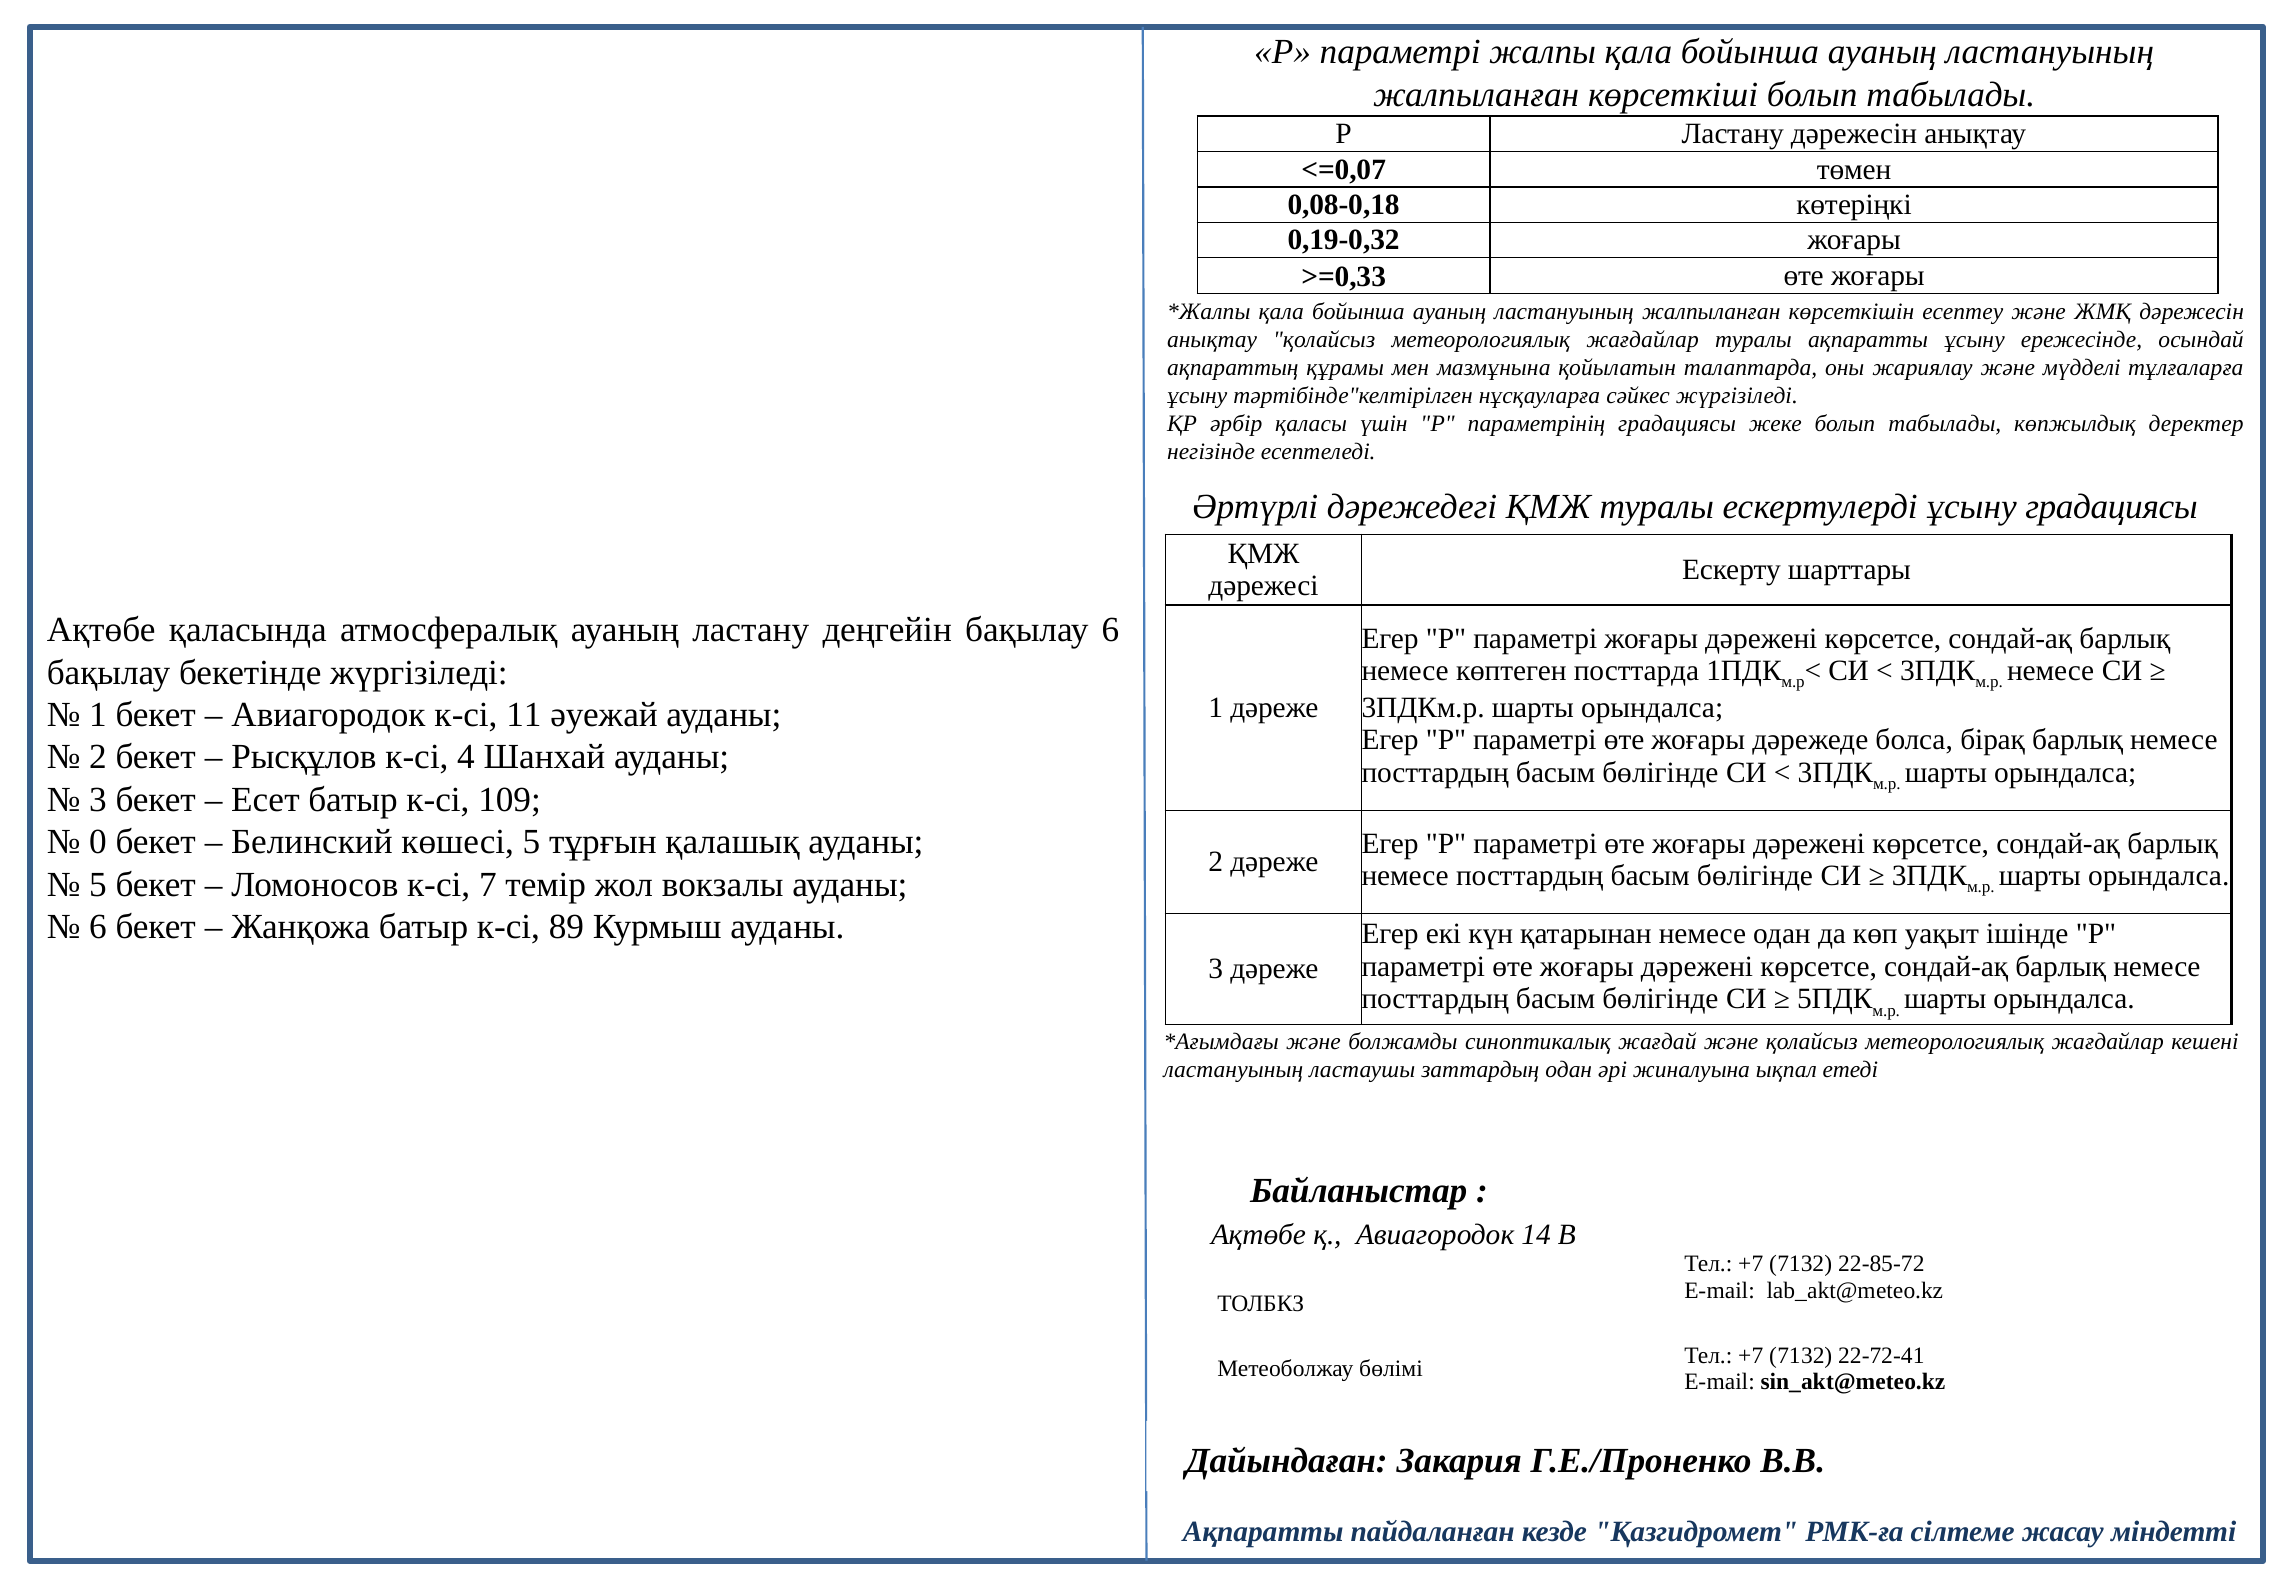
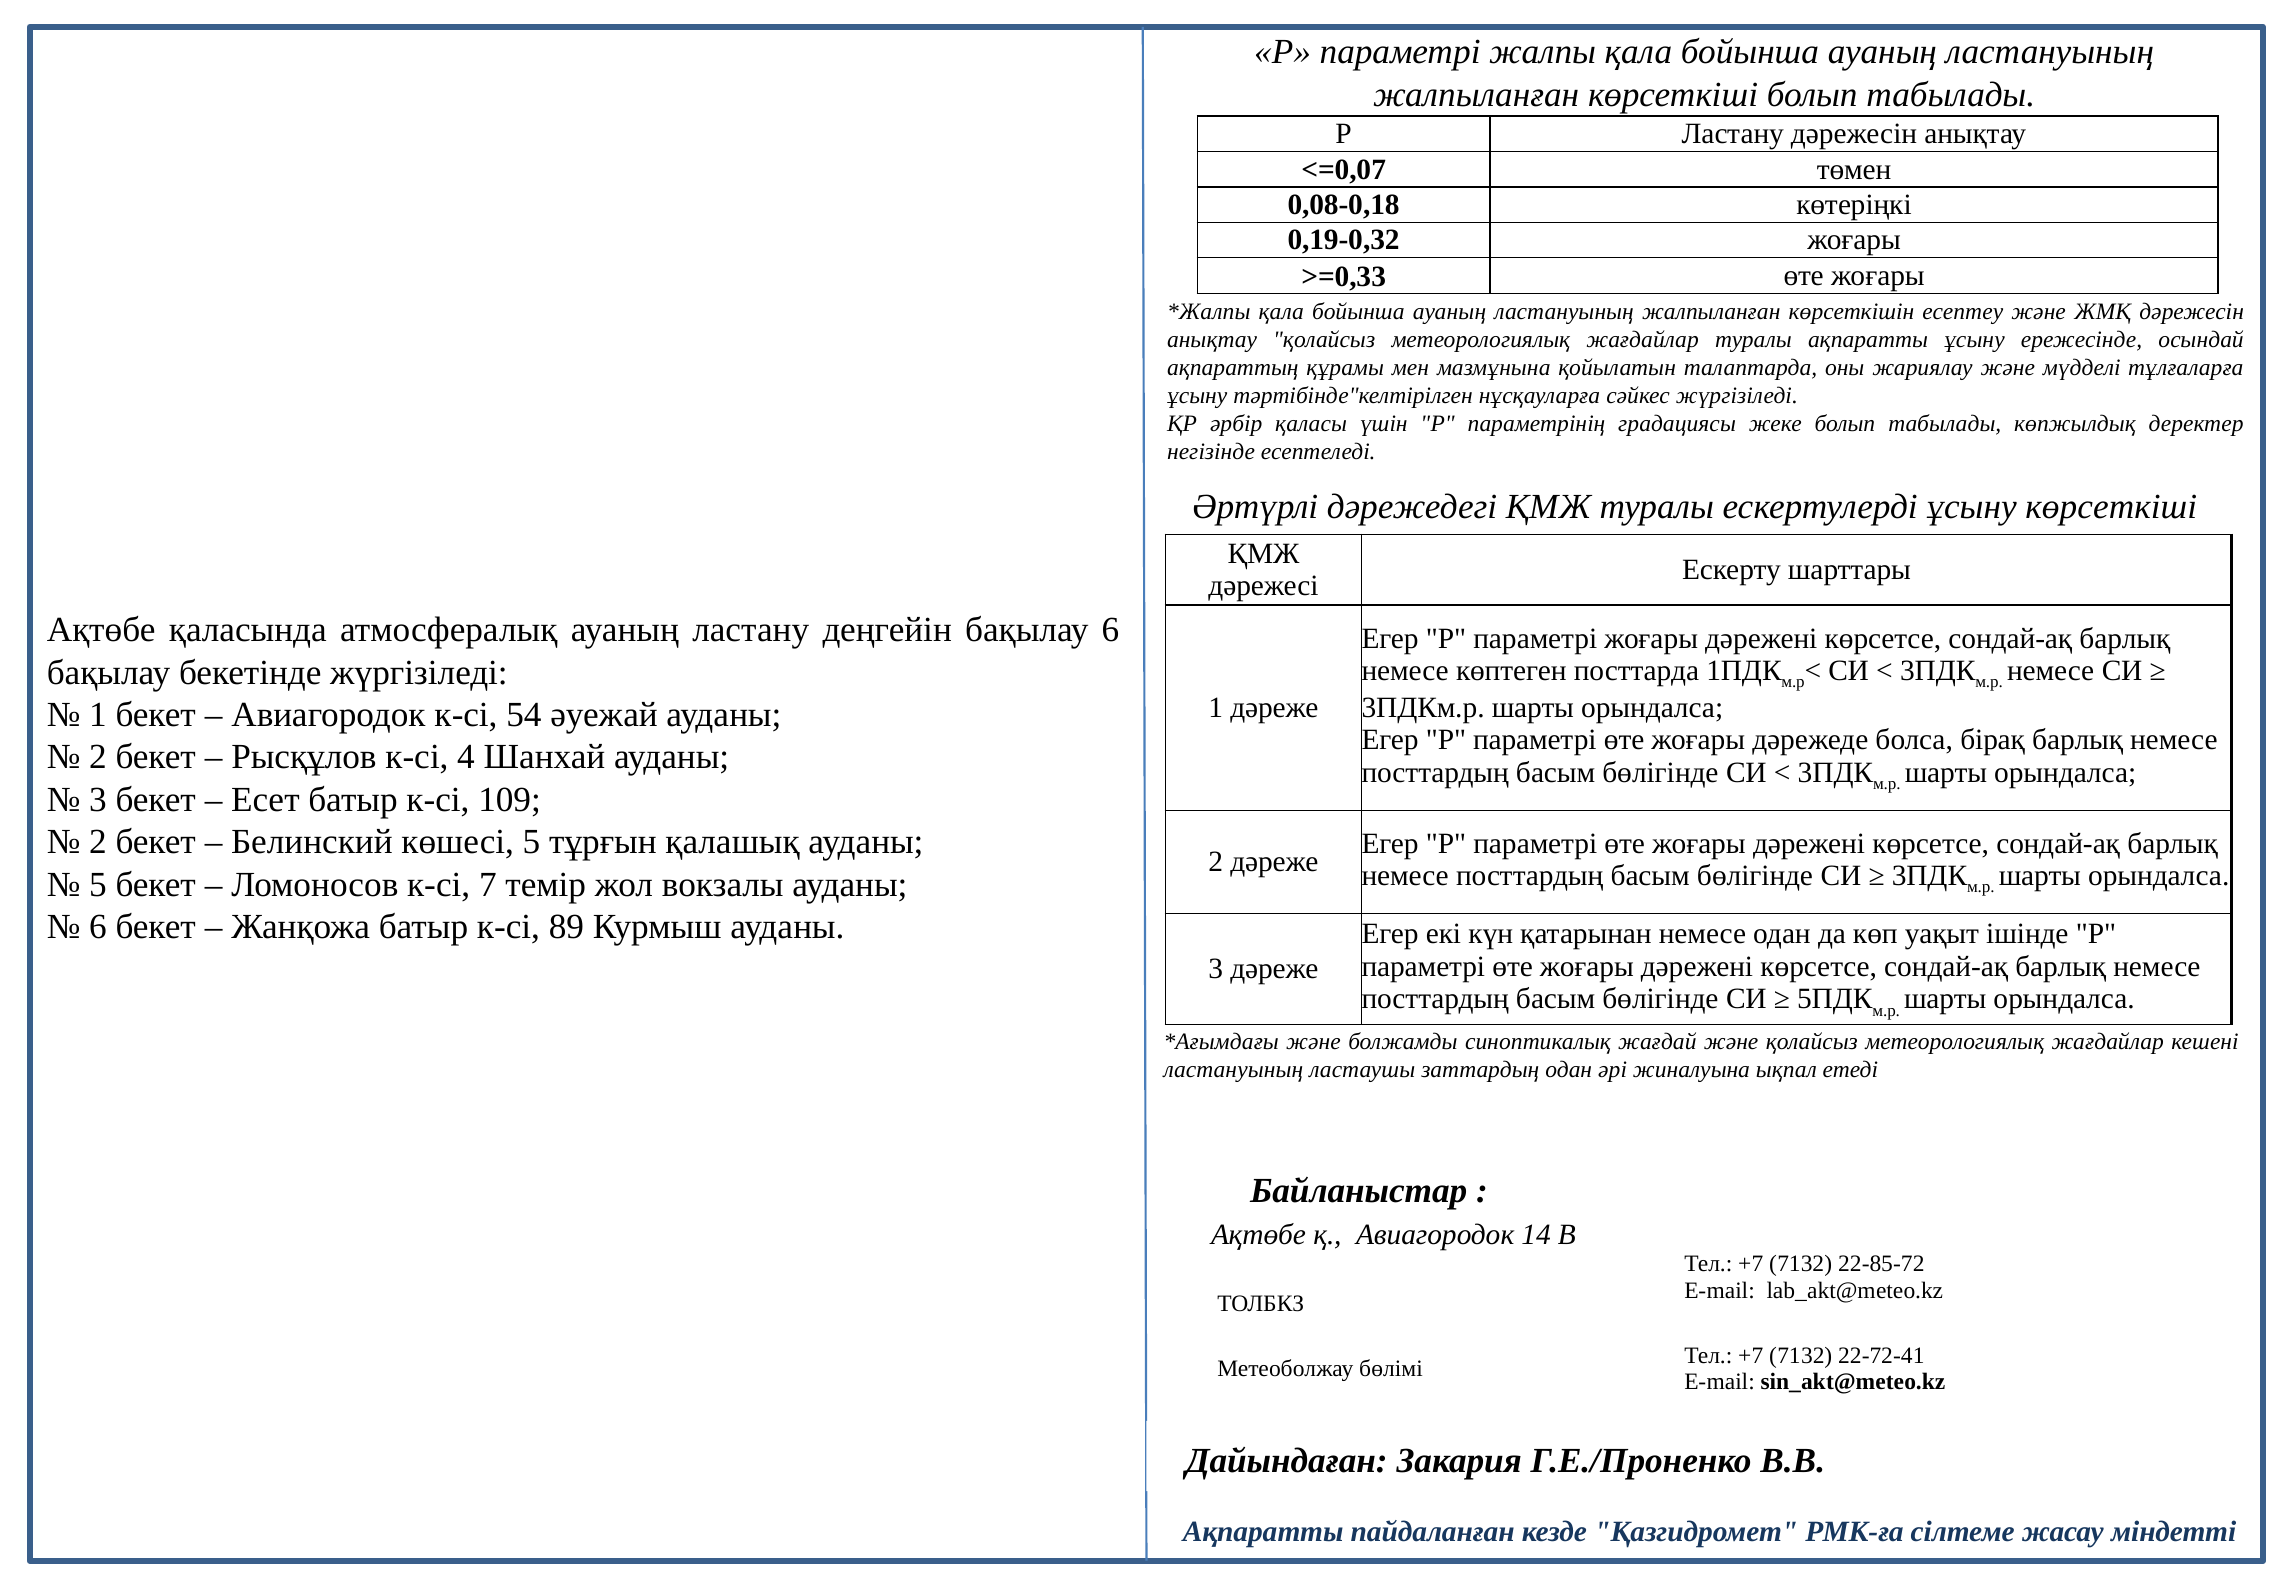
ұсыну градациясы: градациясы -> көрсеткіші
11: 11 -> 54
0 at (98, 842): 0 -> 2
